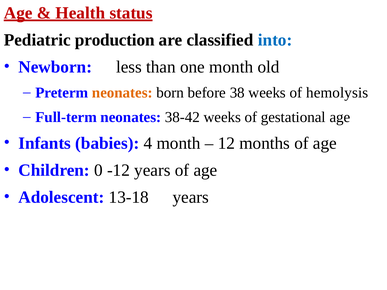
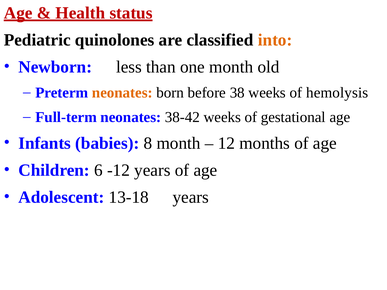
production: production -> quinolones
into colour: blue -> orange
4: 4 -> 8
0: 0 -> 6
